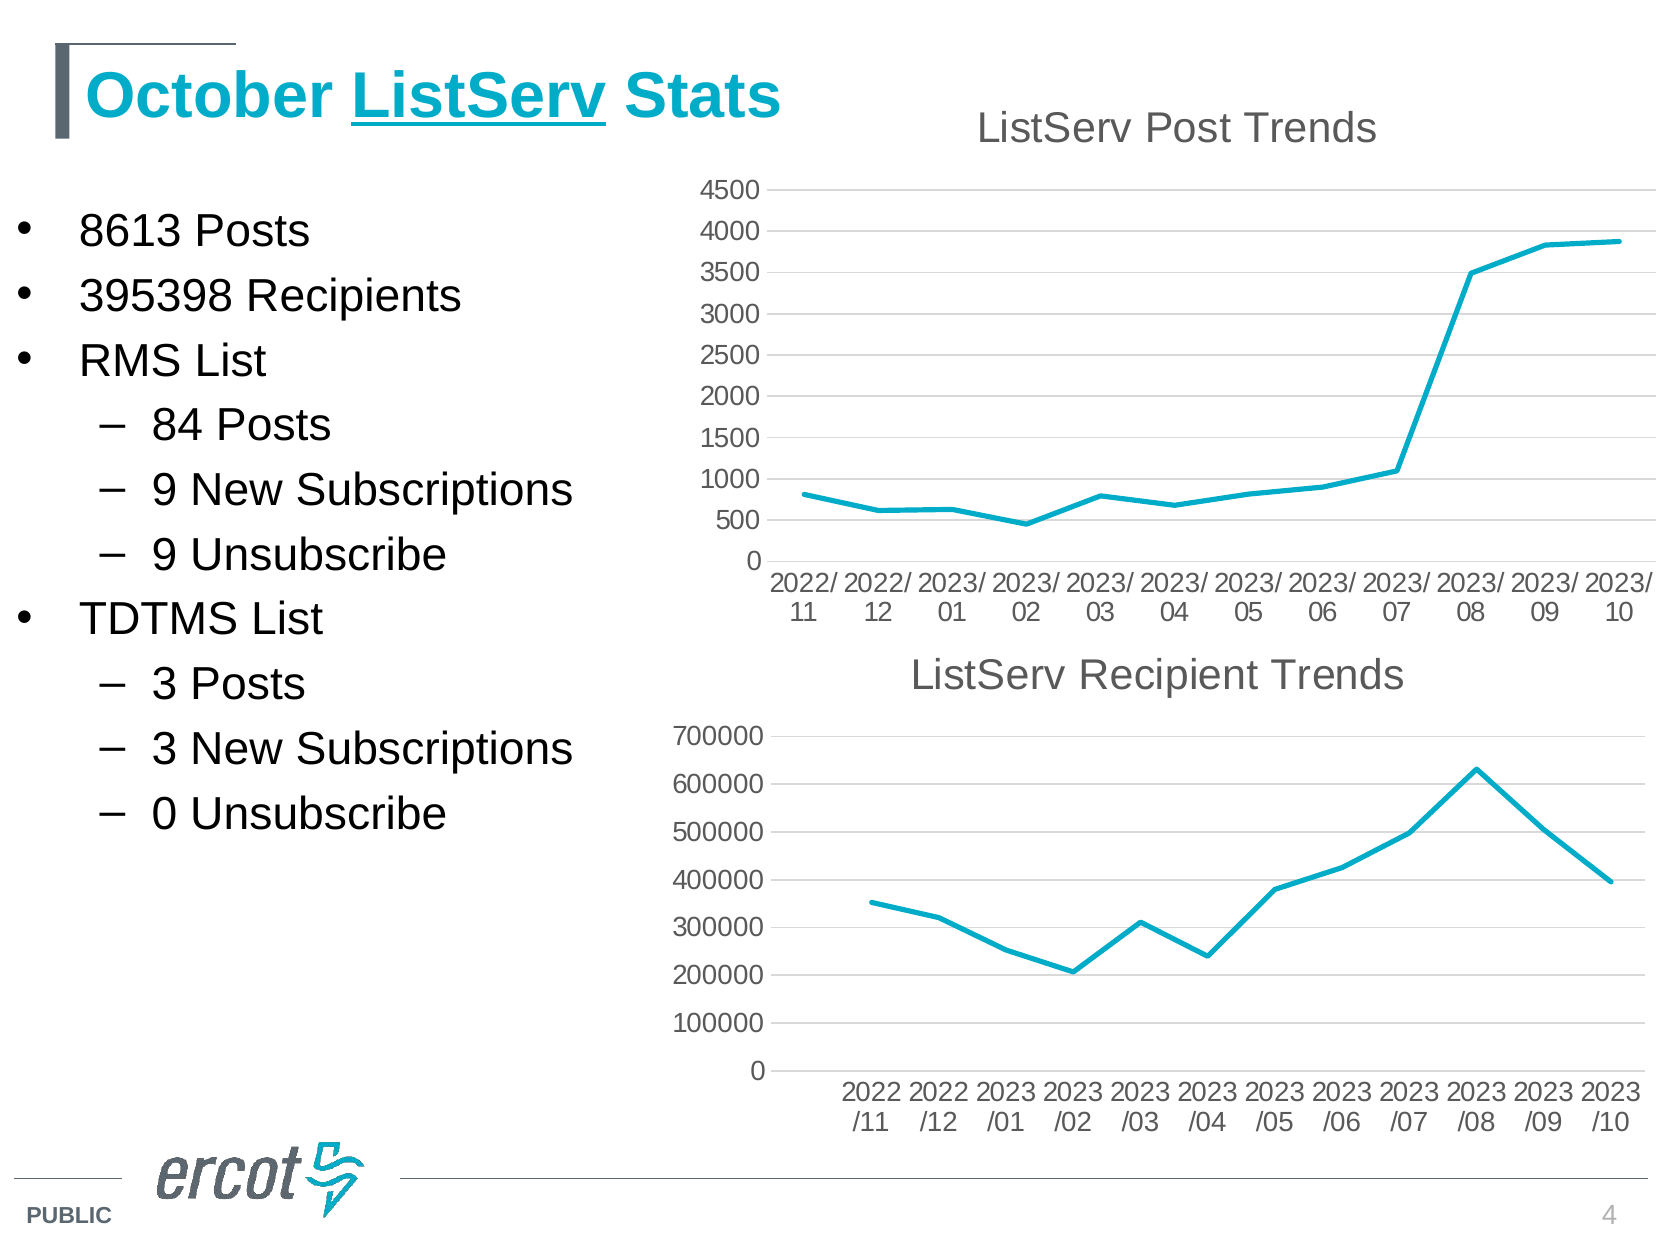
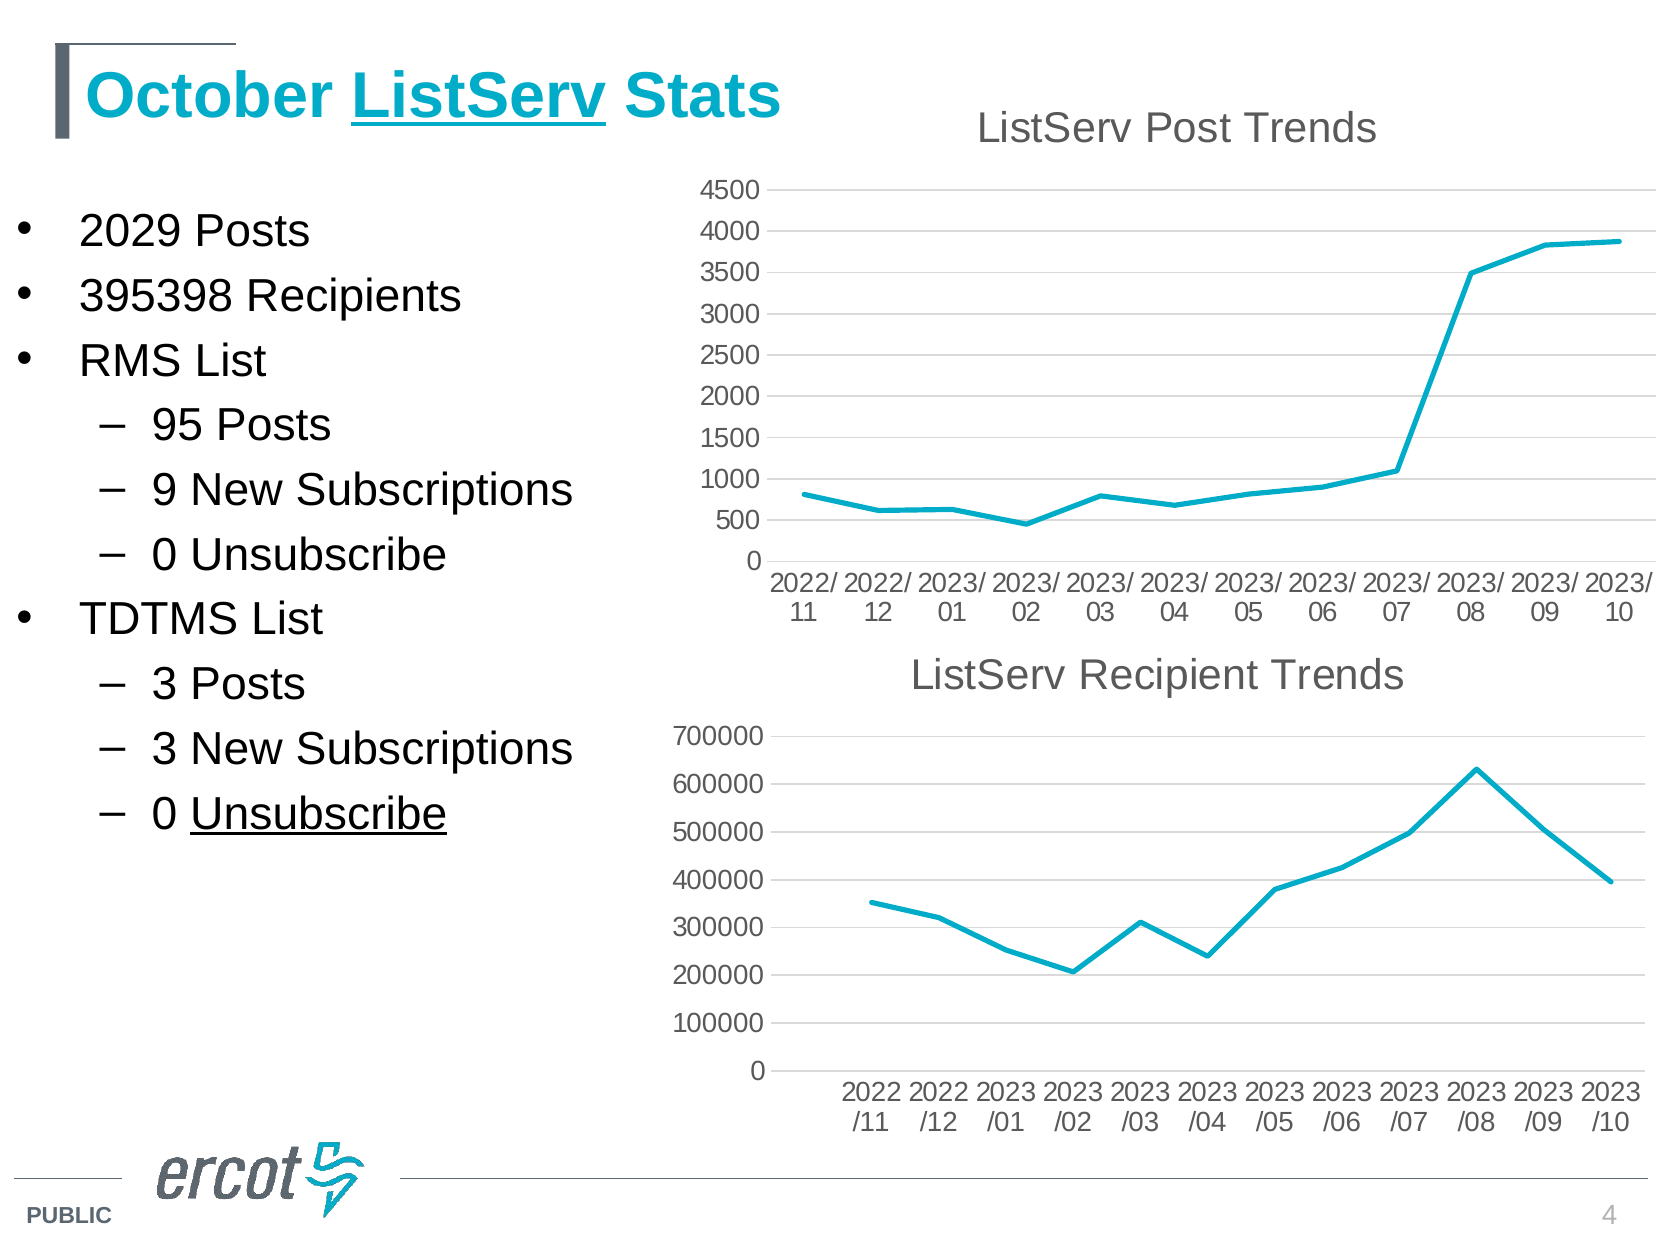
8613: 8613 -> 2029
84: 84 -> 95
9 at (165, 555): 9 -> 0
Unsubscribe at (319, 814) underline: none -> present
